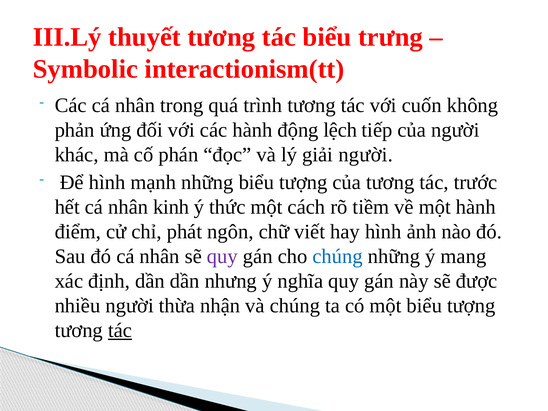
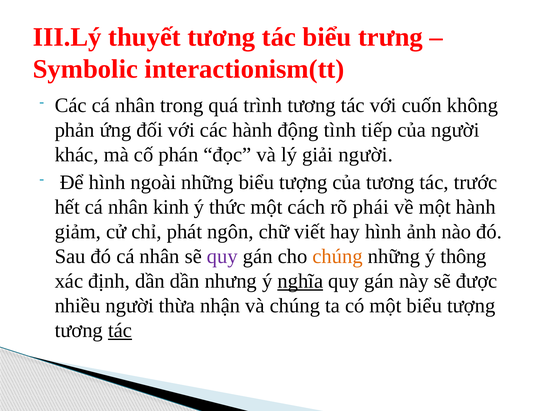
lệch: lệch -> tình
mạnh: mạnh -> ngoài
tiềm: tiềm -> phái
điểm: điểm -> giảm
chúng at (338, 256) colour: blue -> orange
mang: mang -> thông
nghĩa underline: none -> present
